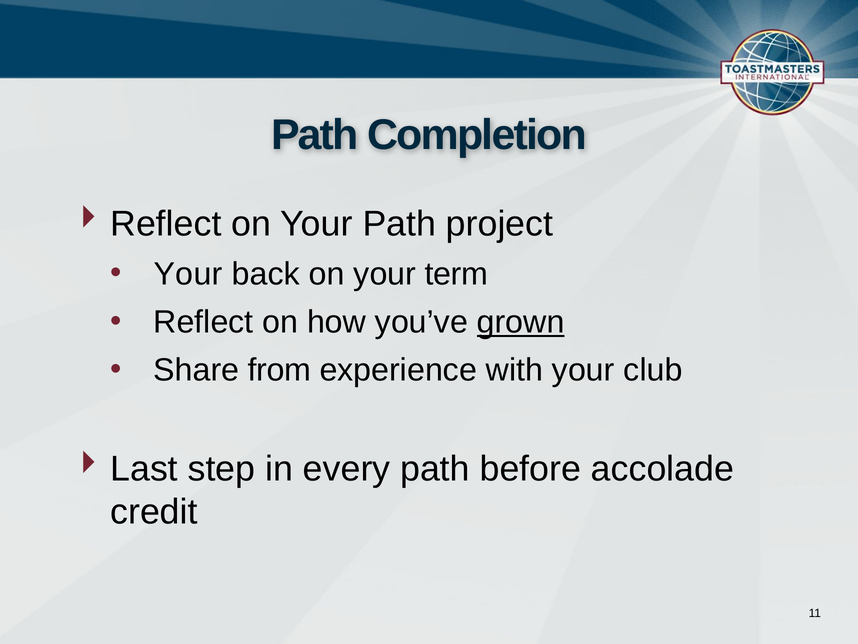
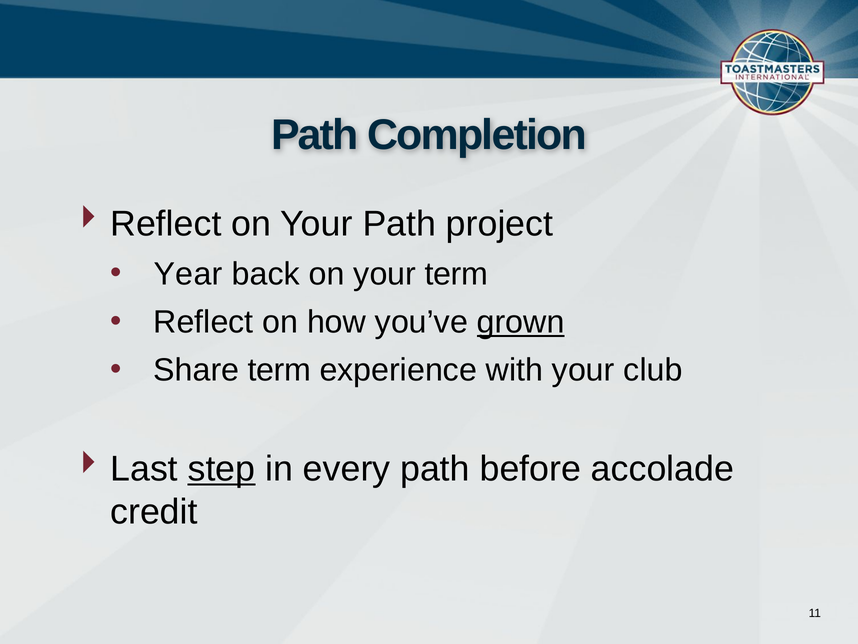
Your at (188, 274): Your -> Year
Share from: from -> term
step underline: none -> present
